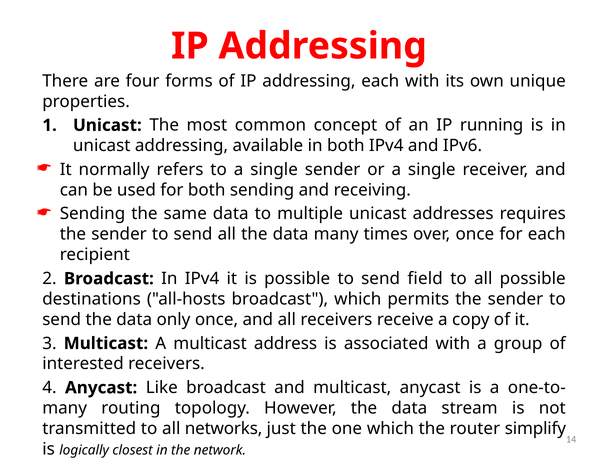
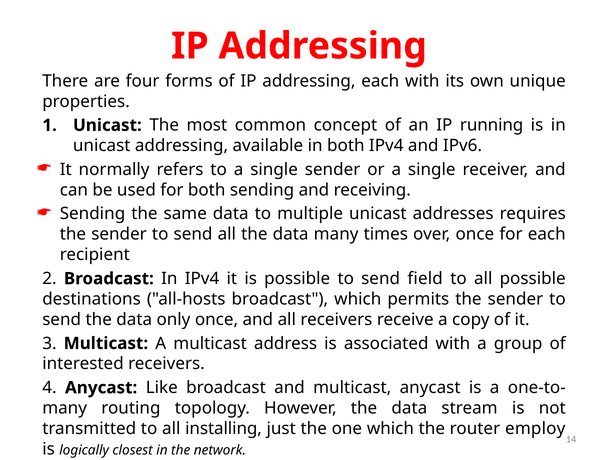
networks: networks -> installing
simplify: simplify -> employ
